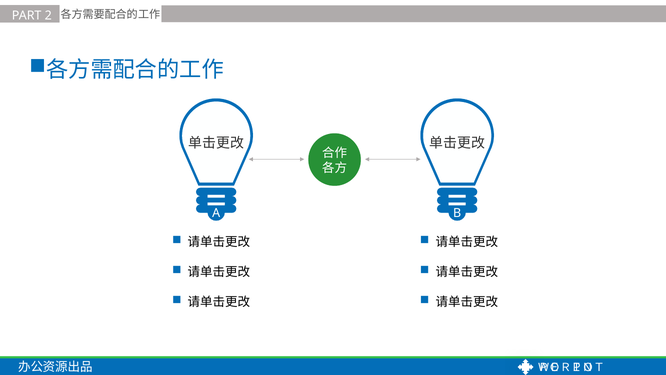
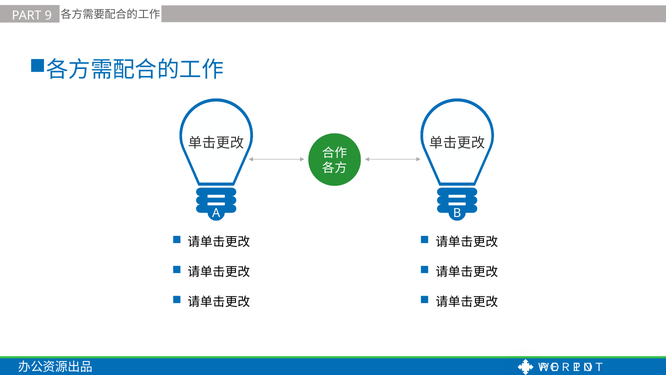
2: 2 -> 9
